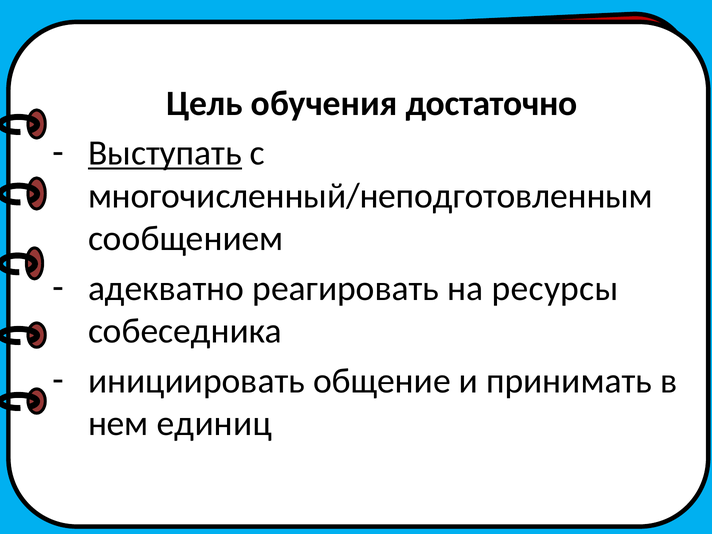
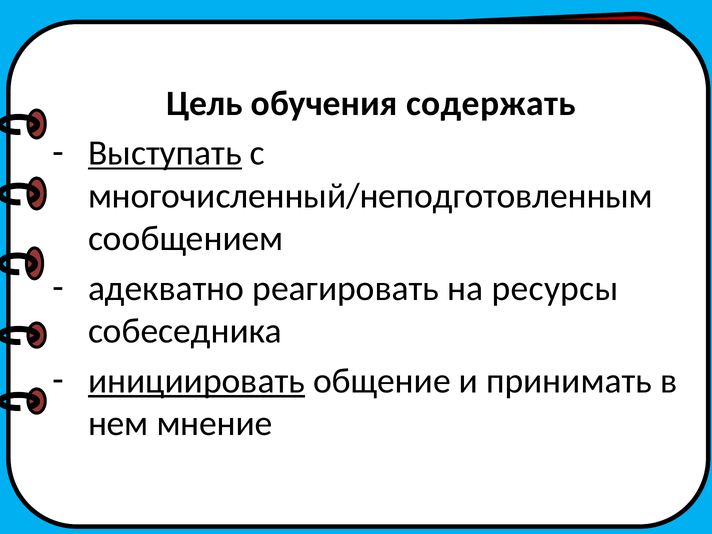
достаточно: достаточно -> содержать
инициировать underline: none -> present
единиц: единиц -> мнение
